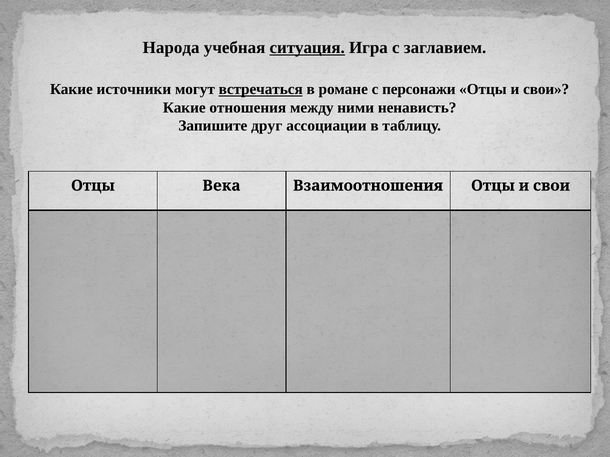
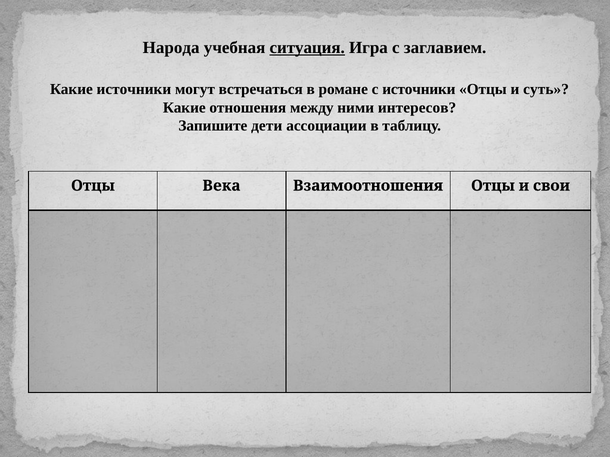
встречаться underline: present -> none
с персонажи: персонажи -> источники
свои at (546, 89): свои -> суть
ненависть: ненависть -> интересов
друг: друг -> дети
